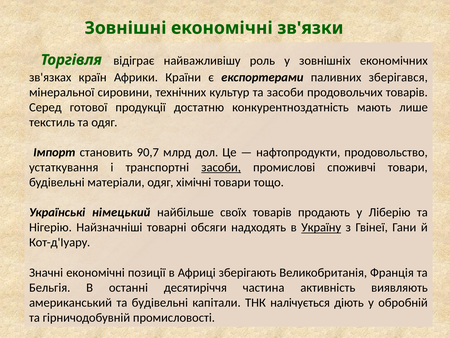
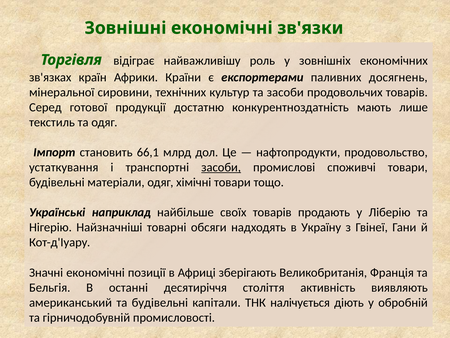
зберігався: зберігався -> досягнень
90,7: 90,7 -> 66,1
німецький: німецький -> наприклад
Україну underline: present -> none
частина: частина -> століття
